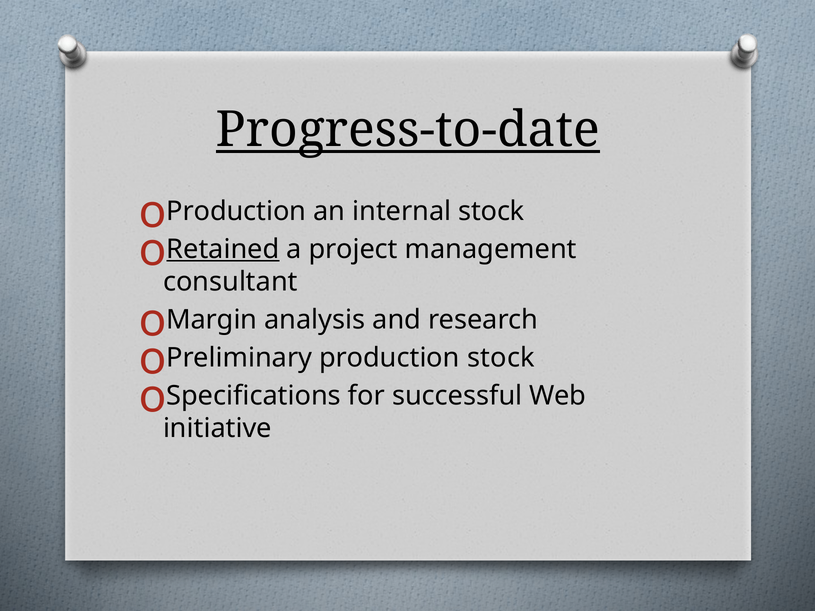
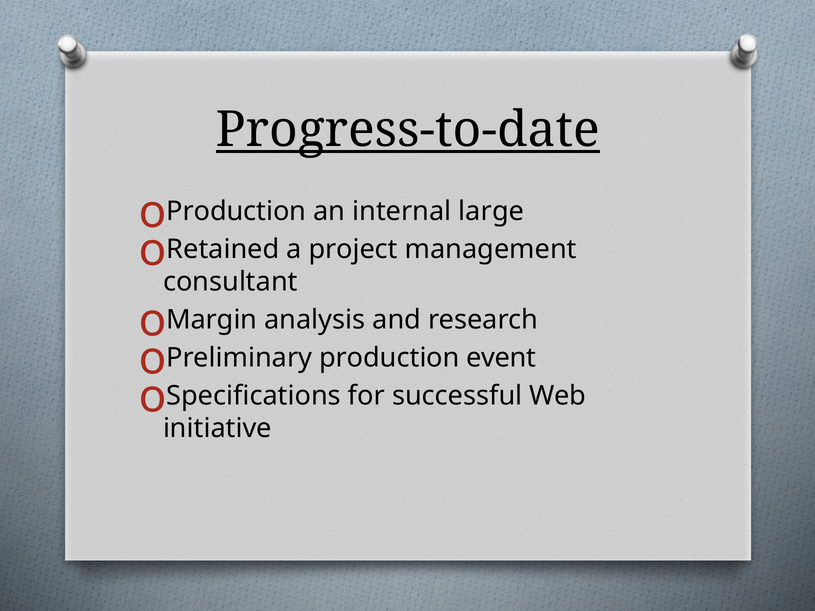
internal stock: stock -> large
Retained underline: present -> none
production stock: stock -> event
